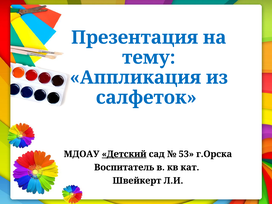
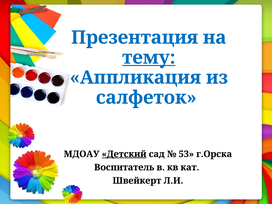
тему underline: none -> present
